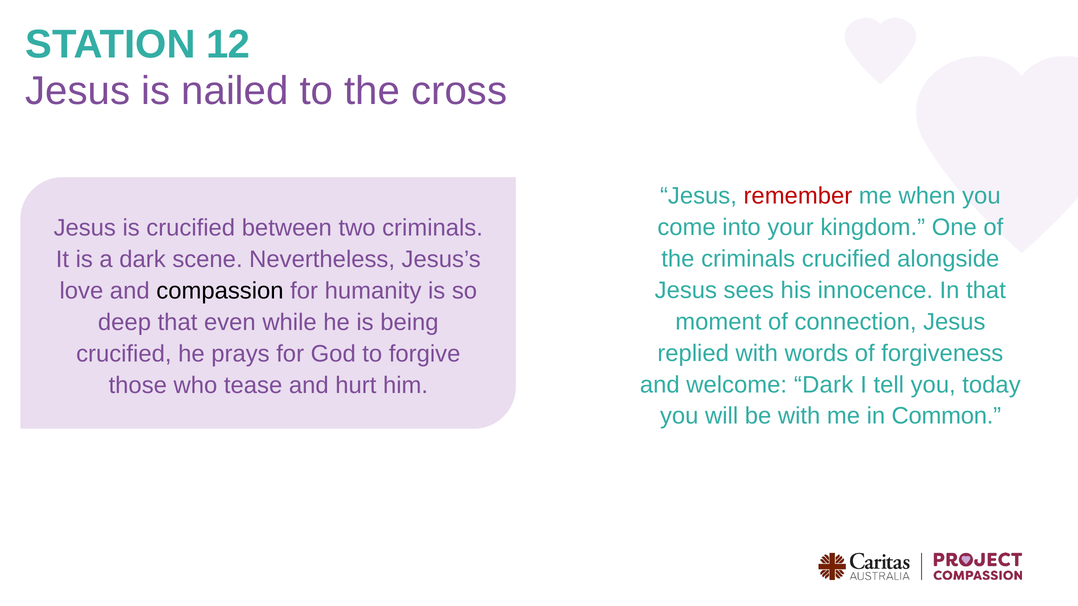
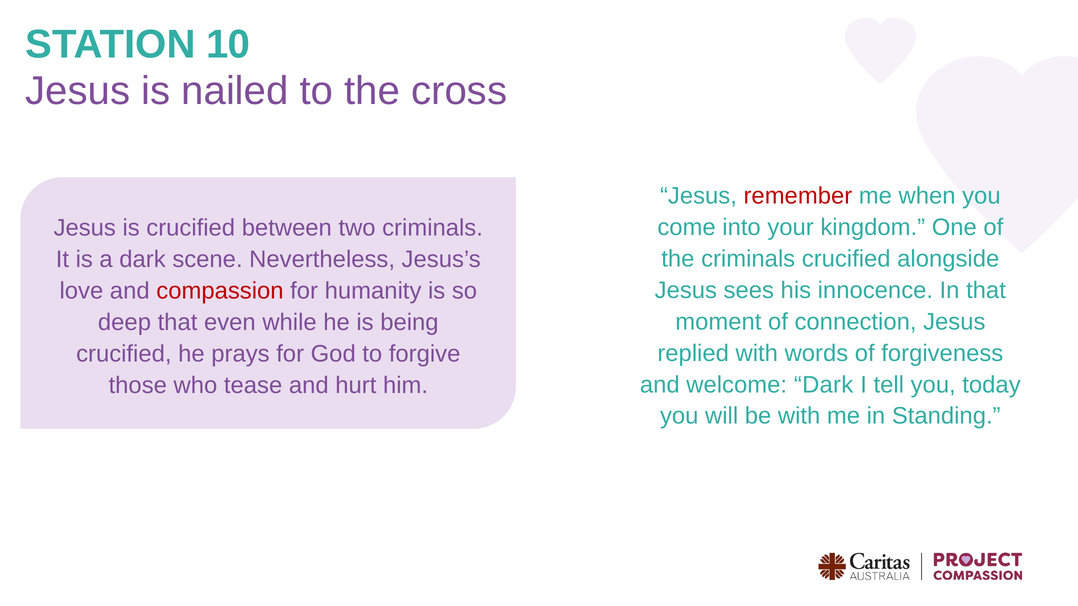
12: 12 -> 10
compassion colour: black -> red
Common: Common -> Standing
